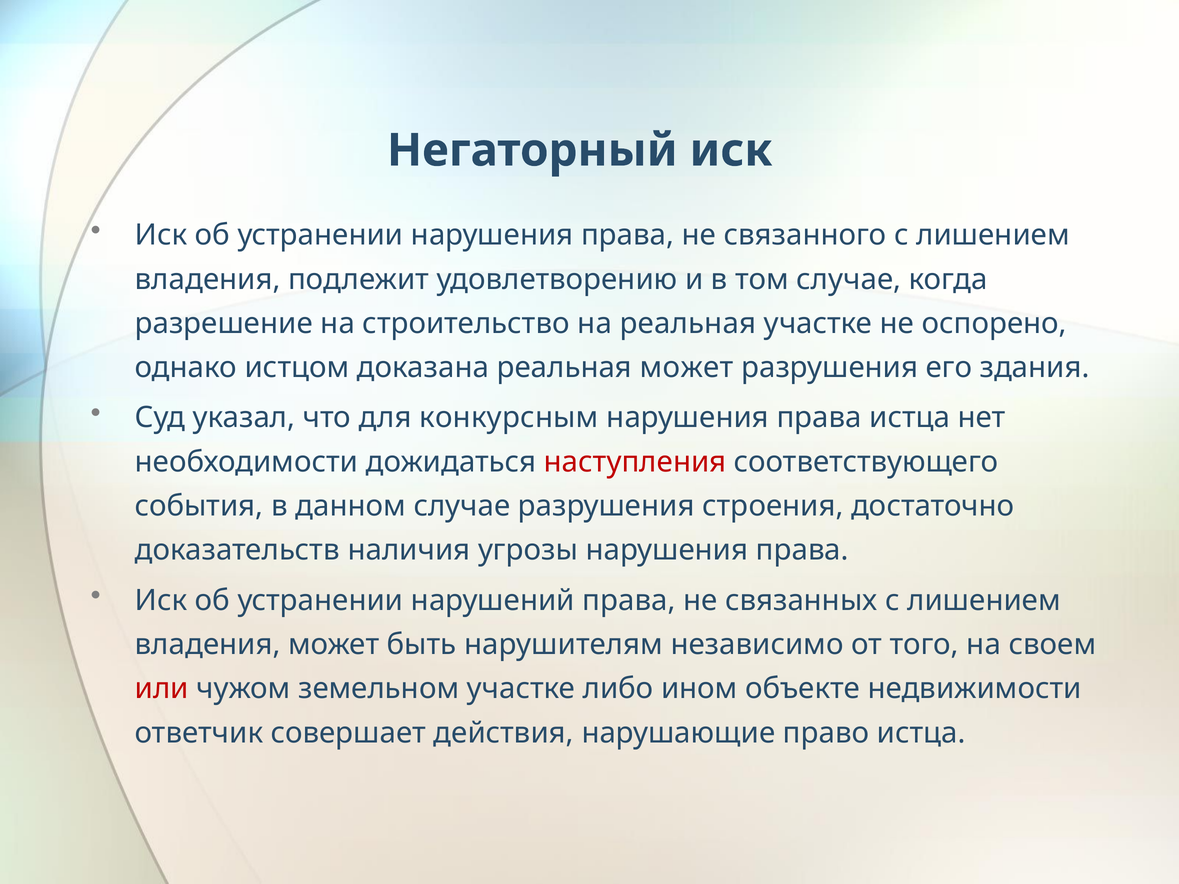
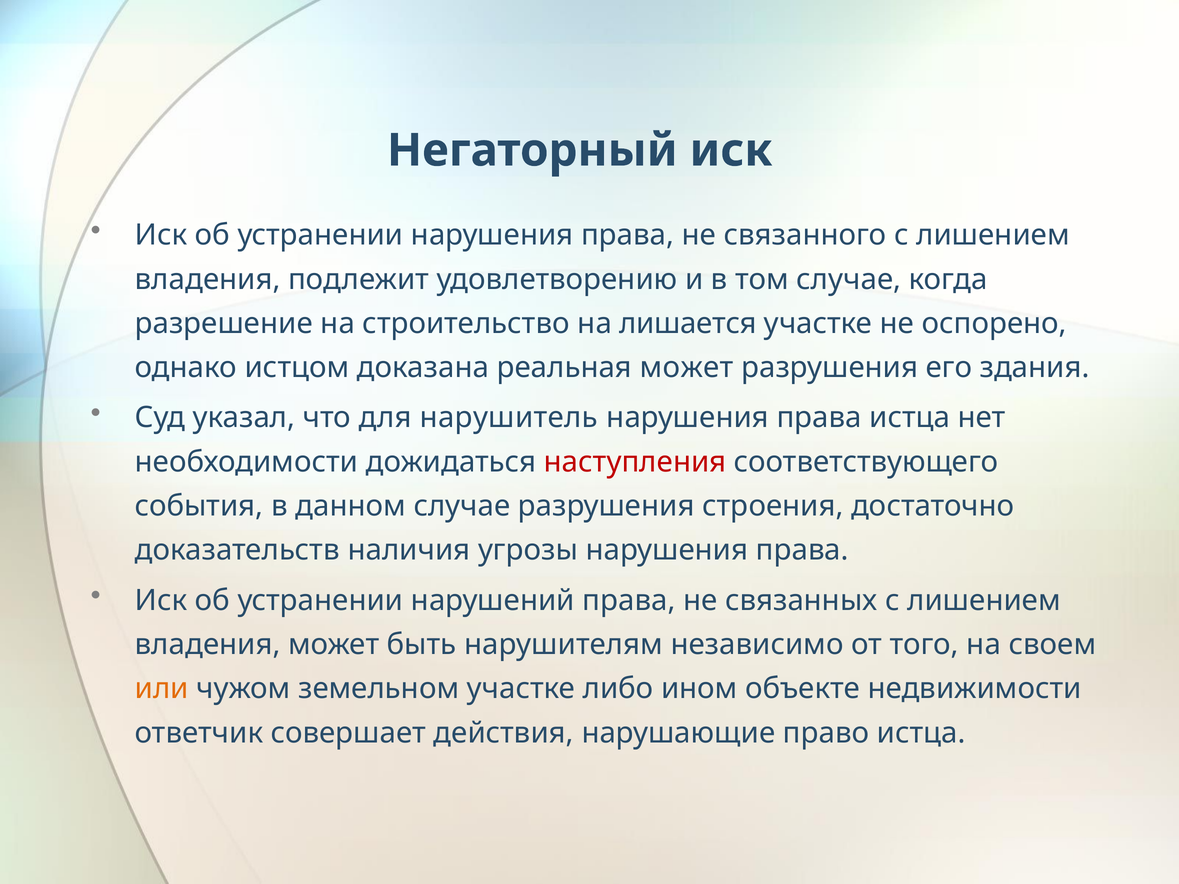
на реальная: реальная -> лишается
конкурсным: конкурсным -> нарушитель
или colour: red -> orange
